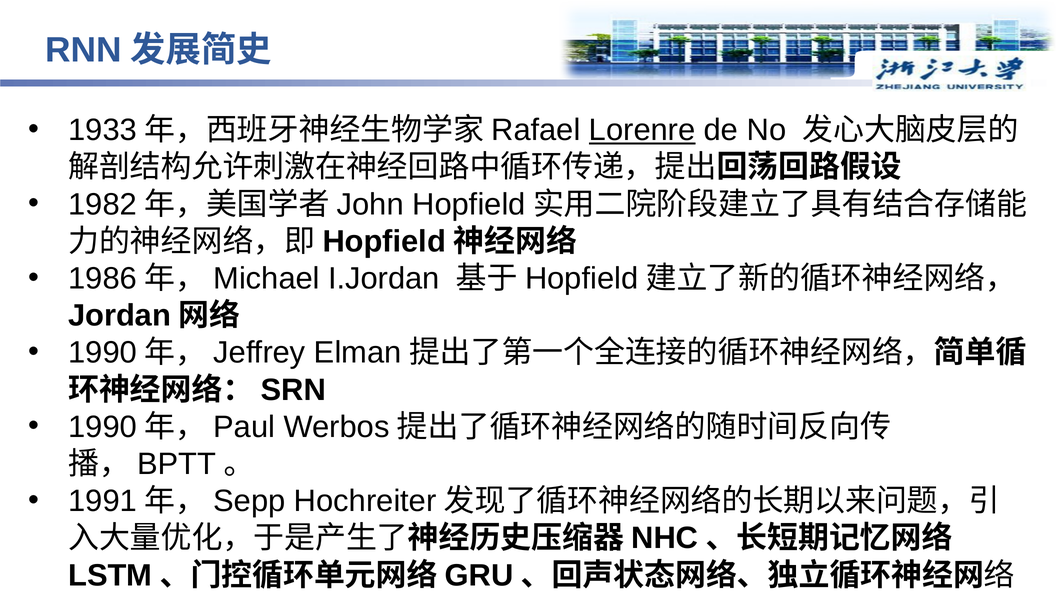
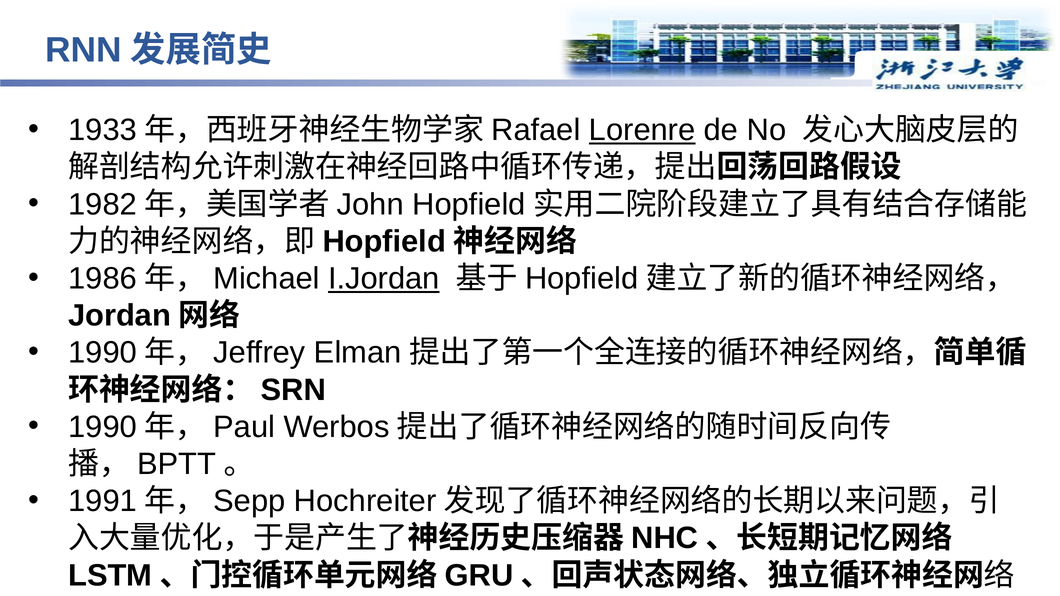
I.Jordan underline: none -> present
